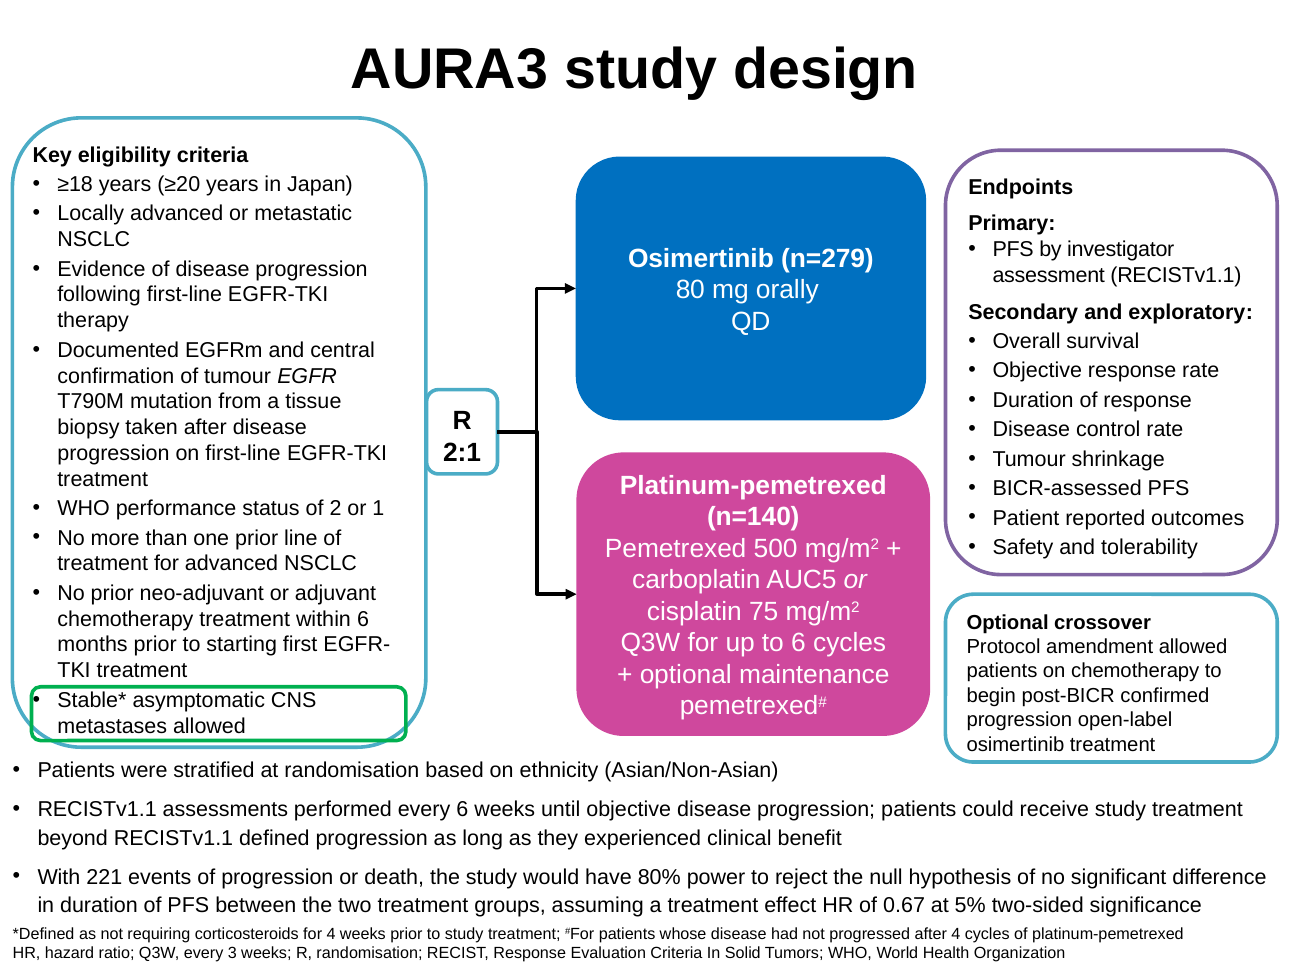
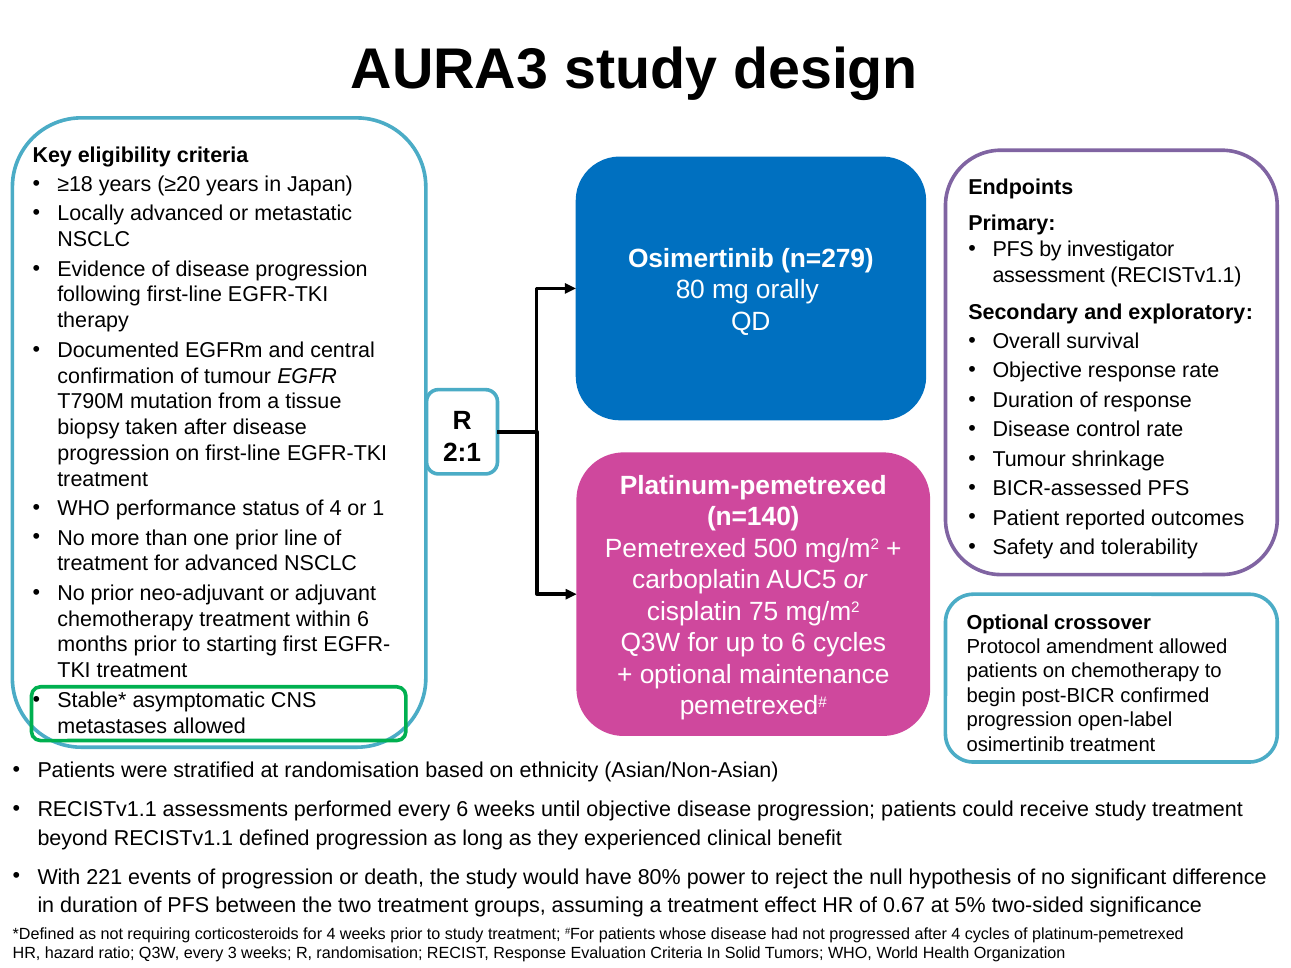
of 2: 2 -> 4
